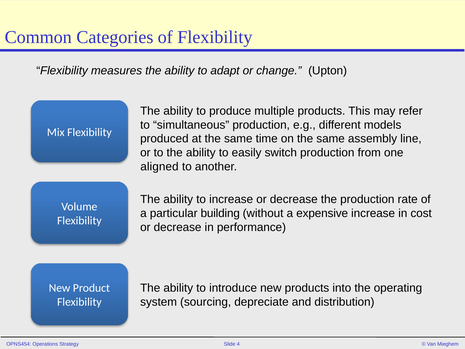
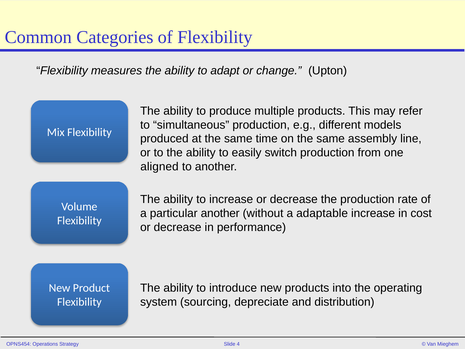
particular building: building -> another
expensive: expensive -> adaptable
